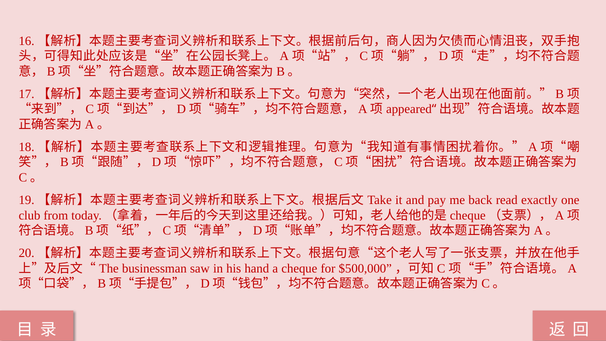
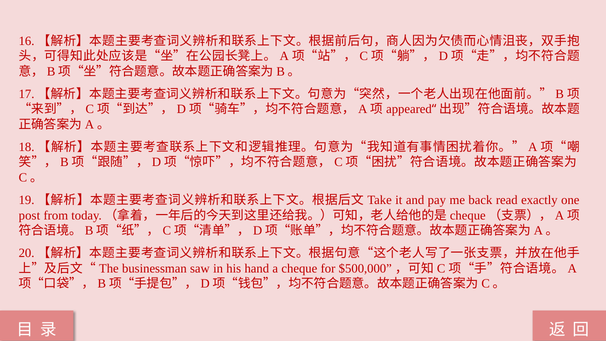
club: club -> post
